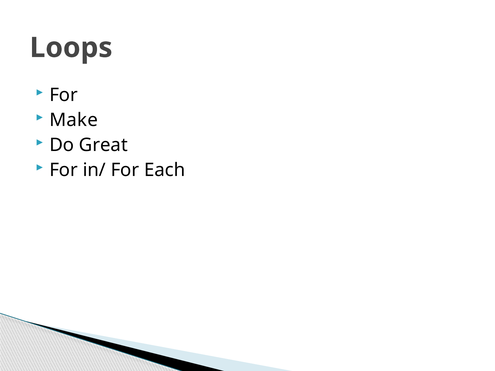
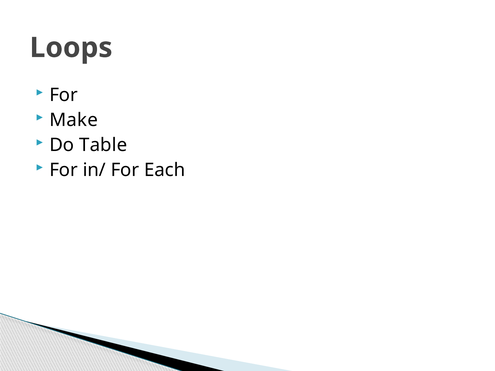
Great: Great -> Table
